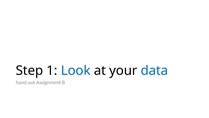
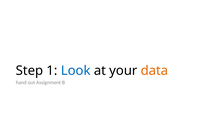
data colour: blue -> orange
